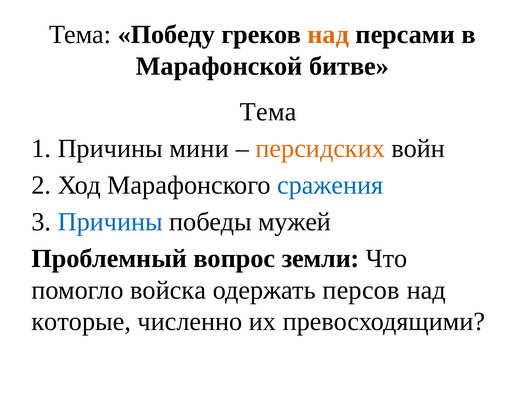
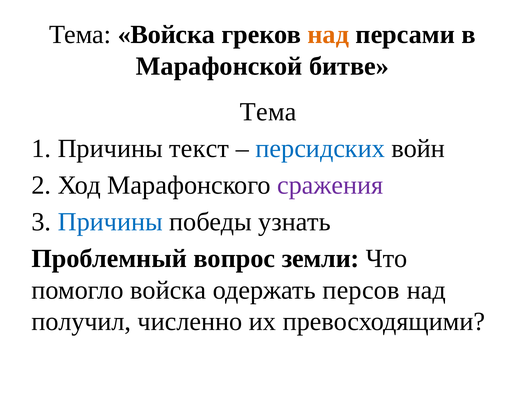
Тема Победу: Победу -> Войска
мини: мини -> текст
персидских colour: orange -> blue
сражения colour: blue -> purple
мужей: мужей -> узнать
которые: которые -> получил
